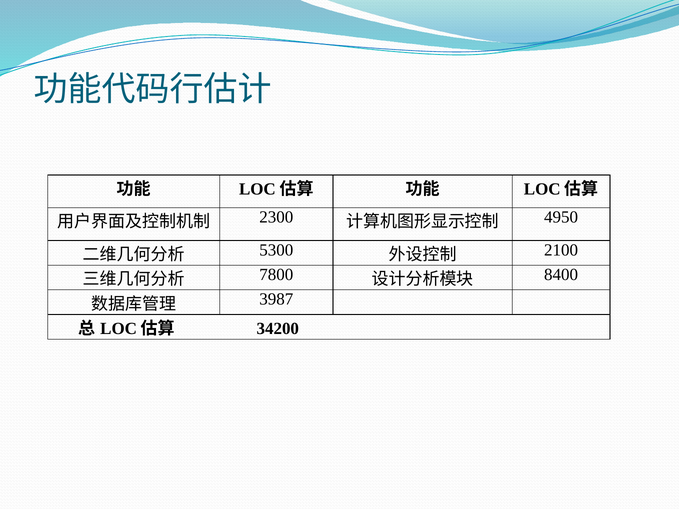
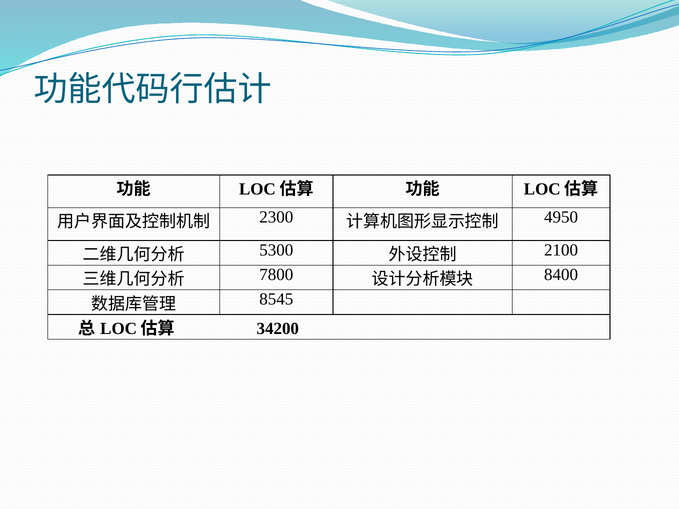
3987: 3987 -> 8545
